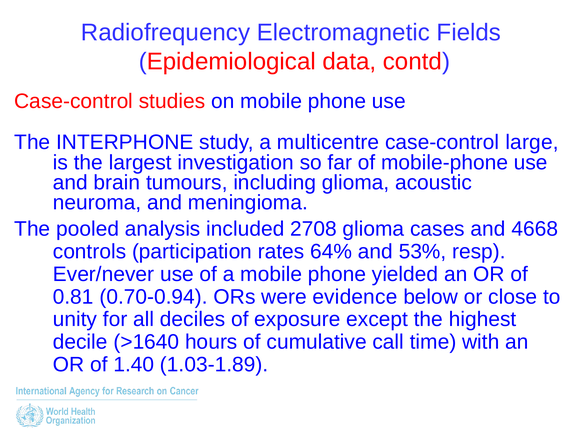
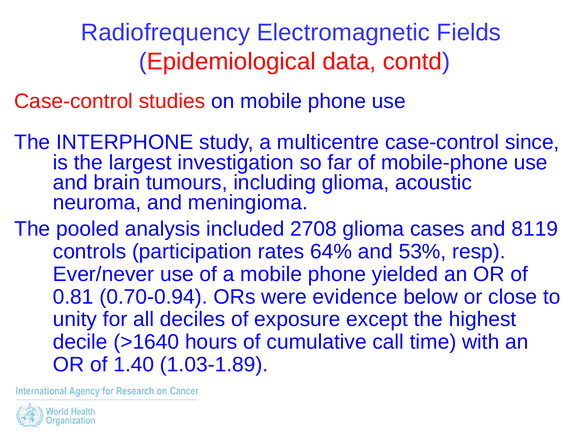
large: large -> since
4668: 4668 -> 8119
